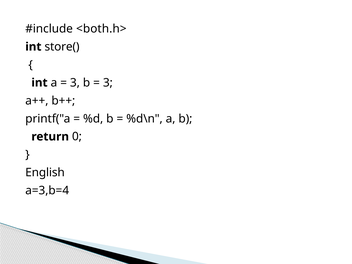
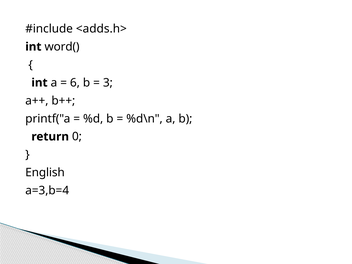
<both.h>: <both.h> -> <adds.h>
store(: store( -> word(
3 at (75, 83): 3 -> 6
